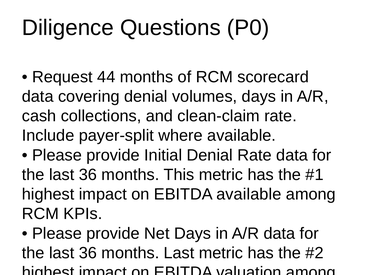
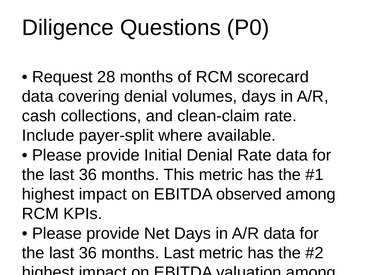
44: 44 -> 28
EBITDA available: available -> observed
